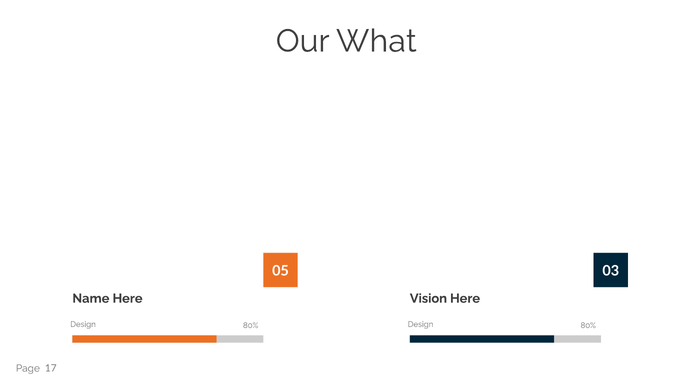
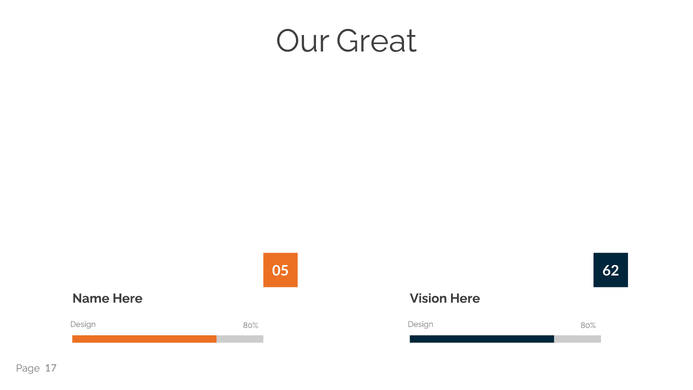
What: What -> Great
03: 03 -> 62
